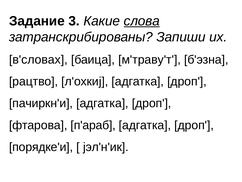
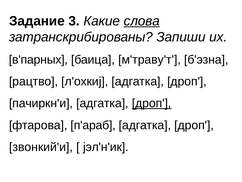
в'словах: в'словах -> в'парных
дроп at (152, 103) underline: none -> present
порядке'и: порядке'и -> звонкий'и
